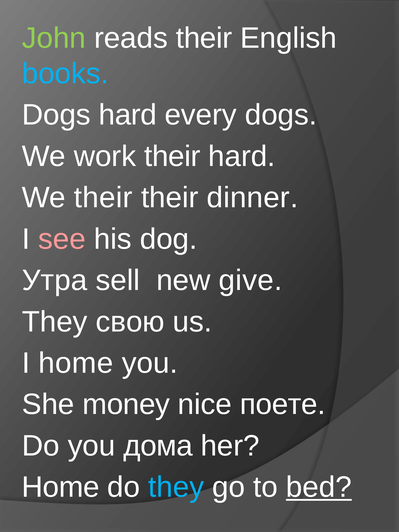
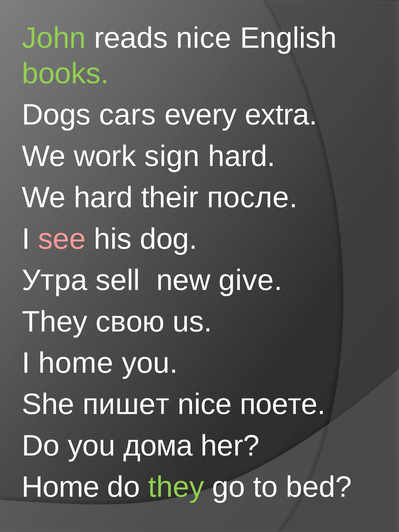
reads their: their -> nice
books colour: light blue -> light green
Dogs hard: hard -> cars
every dogs: dogs -> extra
work their: their -> sign
We their: their -> hard
dinner: dinner -> после
money: money -> пишет
they at (176, 487) colour: light blue -> light green
bed underline: present -> none
